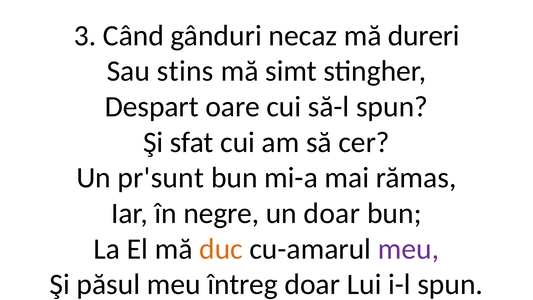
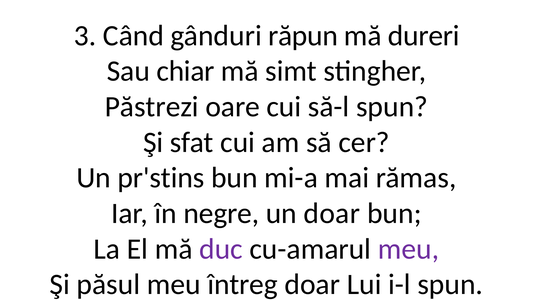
necaz: necaz -> răpun
stins: stins -> chiar
Despart: Despart -> Păstrezi
pr'sunt: pr'sunt -> pr'stins
duc colour: orange -> purple
